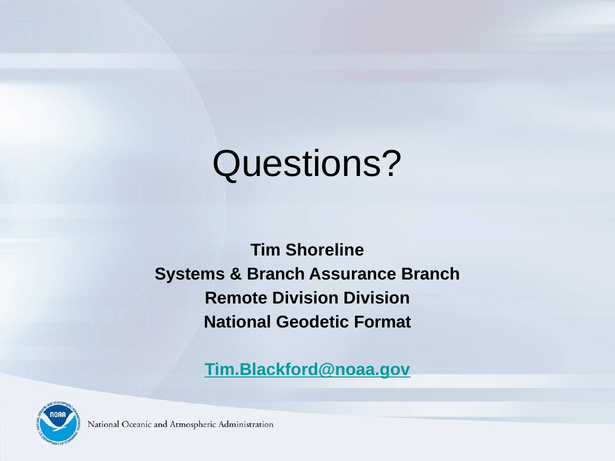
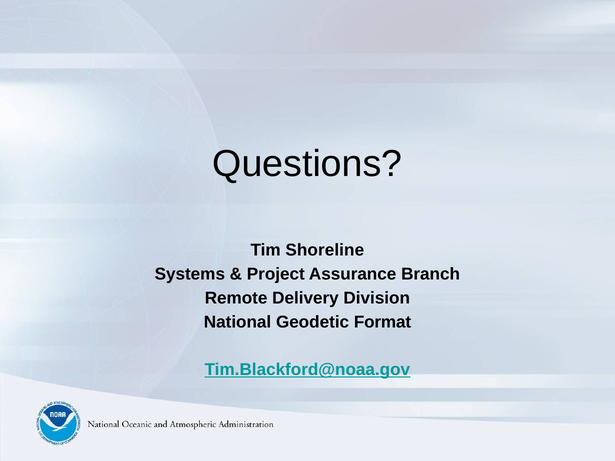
Branch at (276, 274): Branch -> Project
Remote Division: Division -> Delivery
